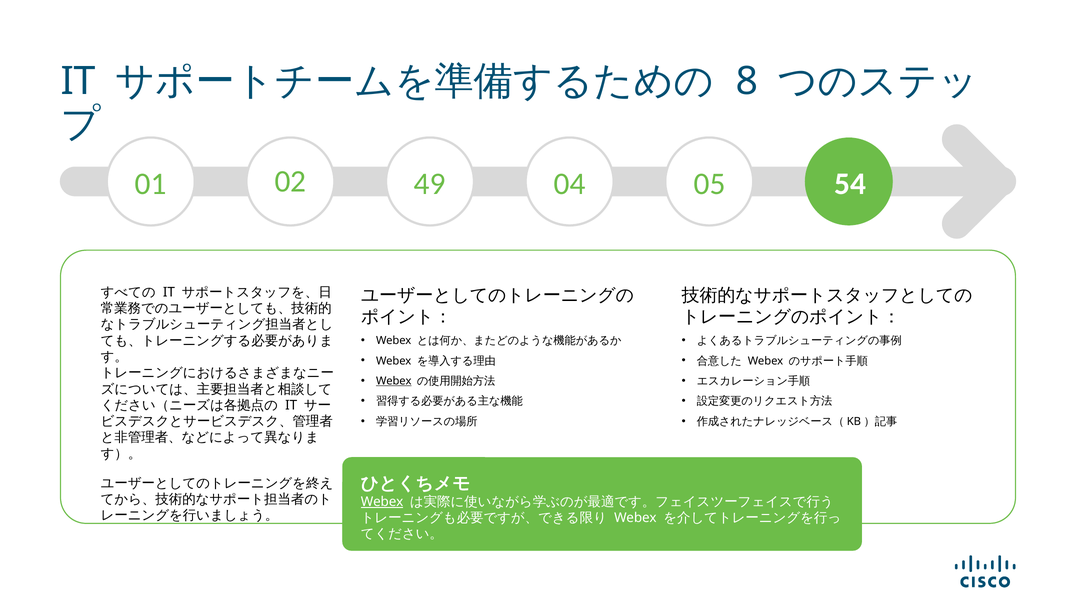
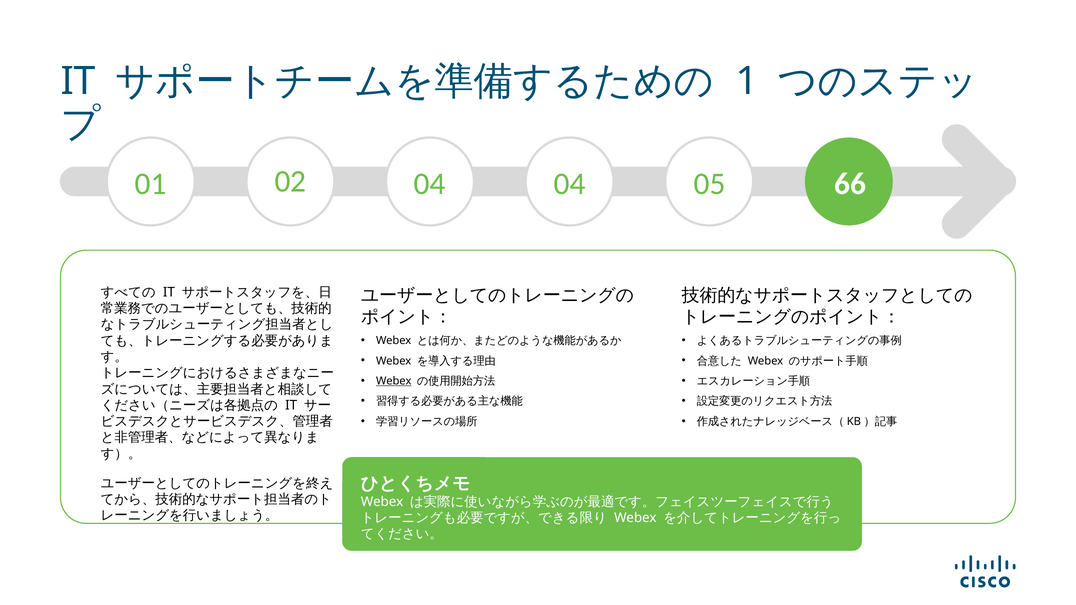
8: 8 -> 1
01 49: 49 -> 04
54: 54 -> 66
Webex at (382, 502) underline: present -> none
